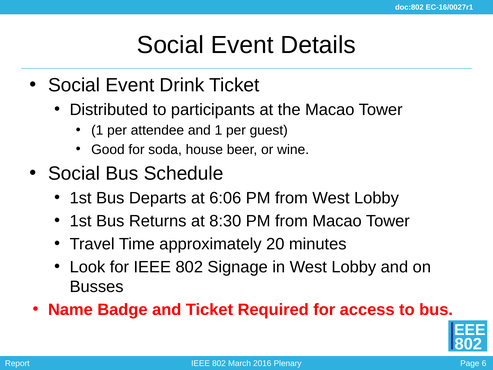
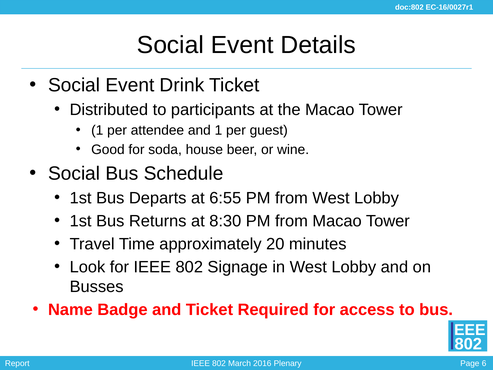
6:06: 6:06 -> 6:55
